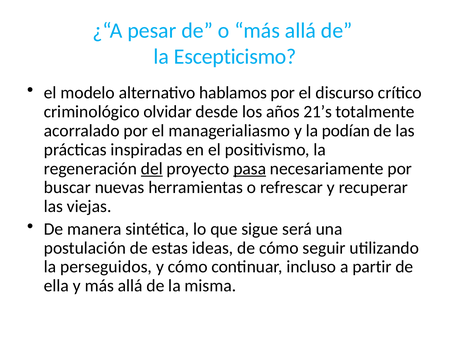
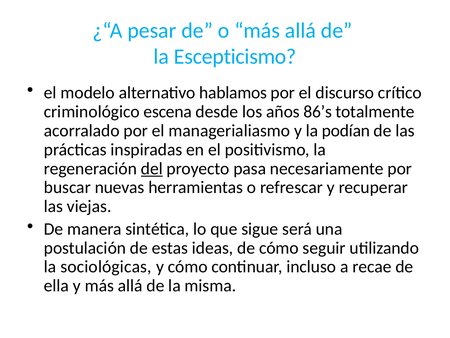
olvidar: olvidar -> escena
21’s: 21’s -> 86’s
pasa underline: present -> none
perseguidos: perseguidos -> sociológicas
partir: partir -> recae
